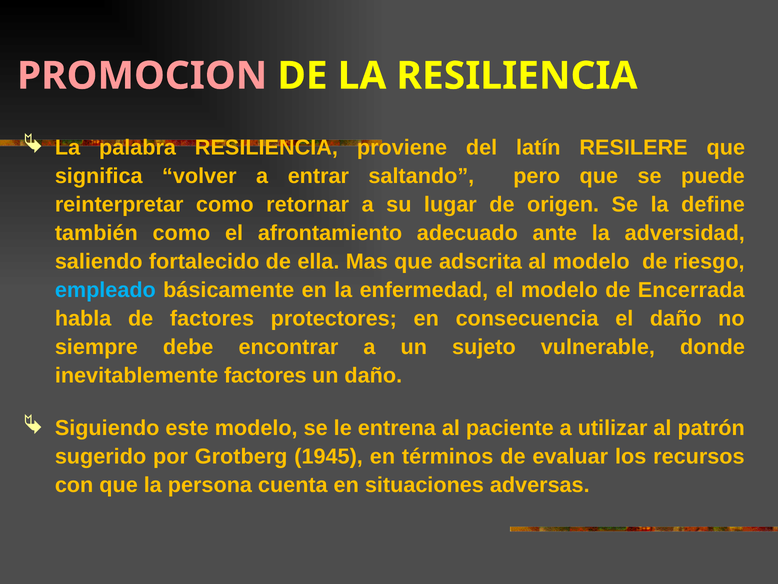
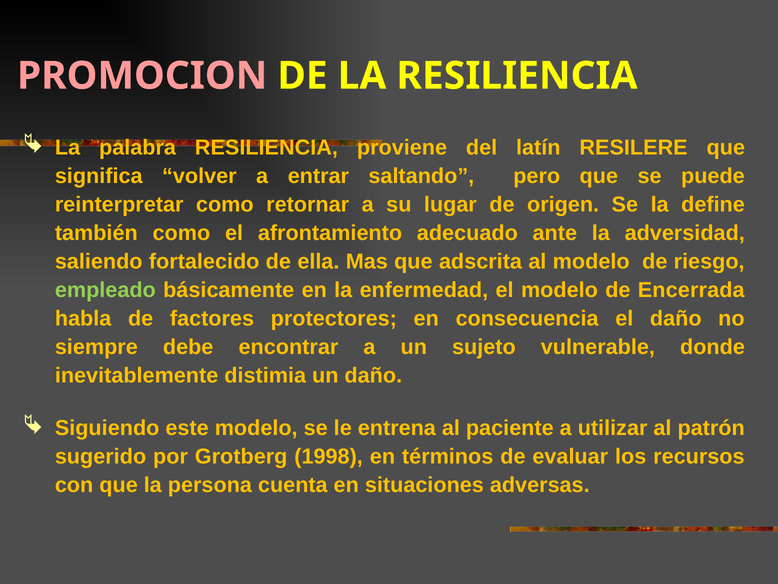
empleado colour: light blue -> light green
inevitablemente factores: factores -> distimia
1945: 1945 -> 1998
